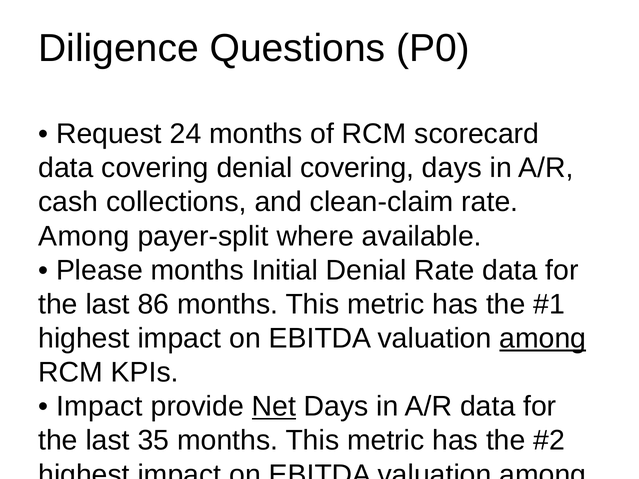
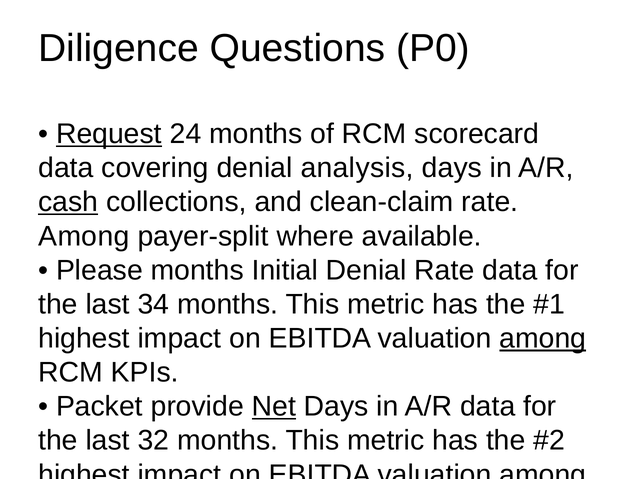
Request underline: none -> present
denial covering: covering -> analysis
cash at (68, 202) underline: none -> present
86: 86 -> 34
Impact at (99, 407): Impact -> Packet
35: 35 -> 32
